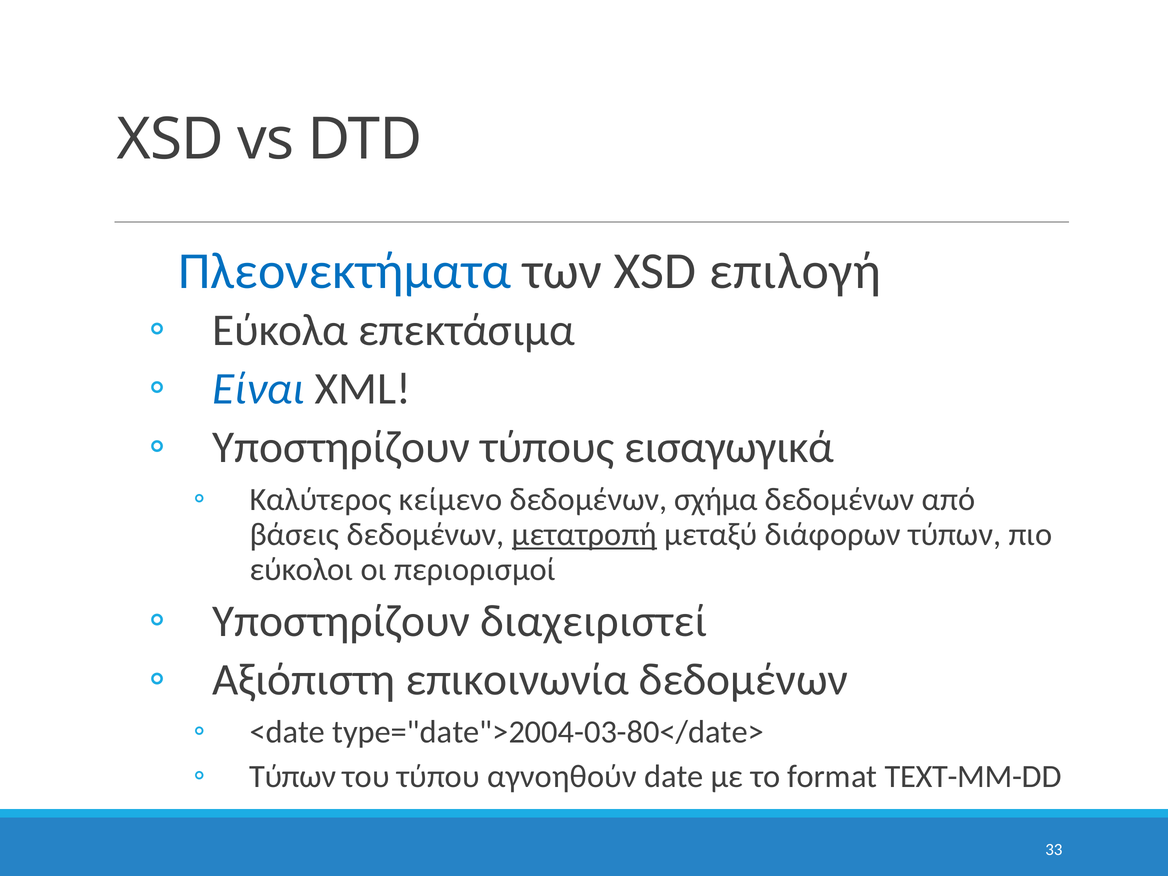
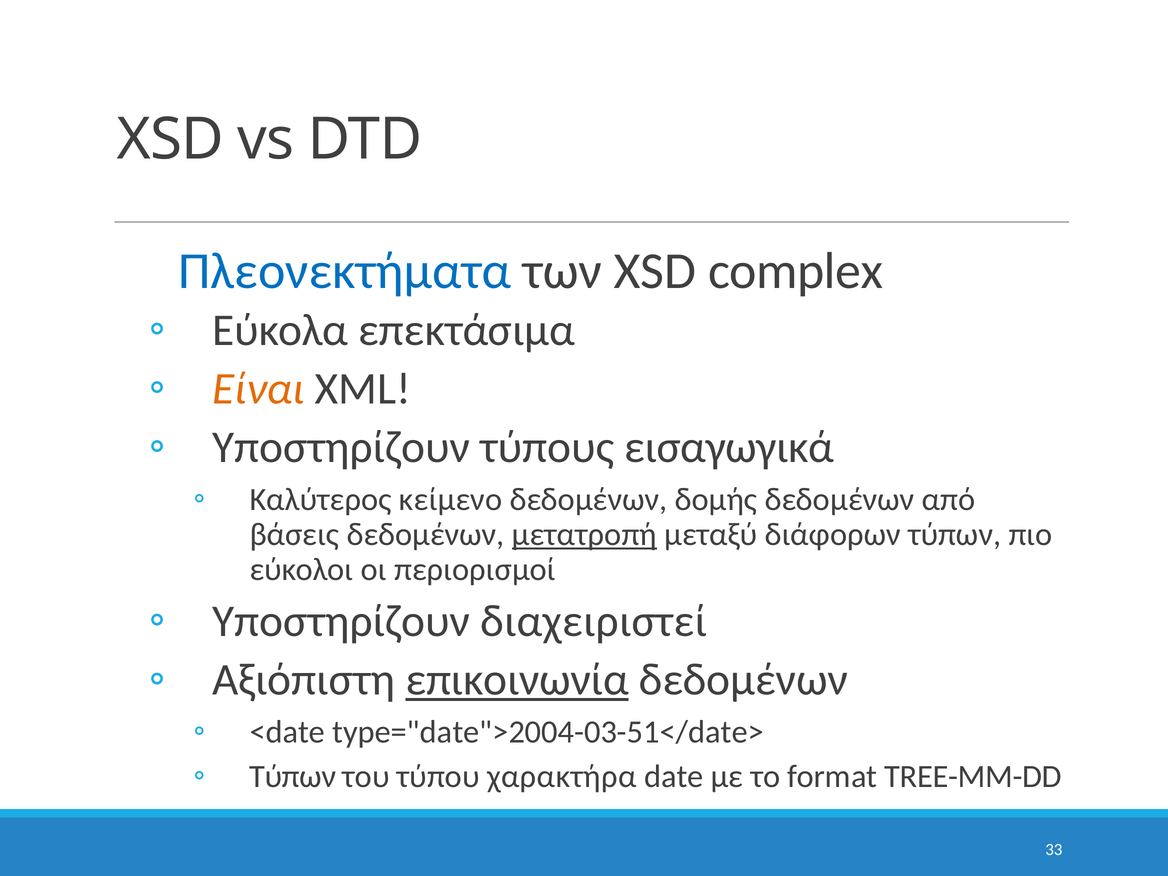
επιλογή: επιλογή -> complex
Είναι colour: blue -> orange
σχήμα: σχήμα -> δομής
επικοινωνία underline: none -> present
type="date">2004-03-80</date>: type="date">2004-03-80</date> -> type="date">2004-03-51</date>
αγνοηθούν: αγνοηθούν -> χαρακτήρα
TEXT-MM-DD: TEXT-MM-DD -> TREE-MM-DD
